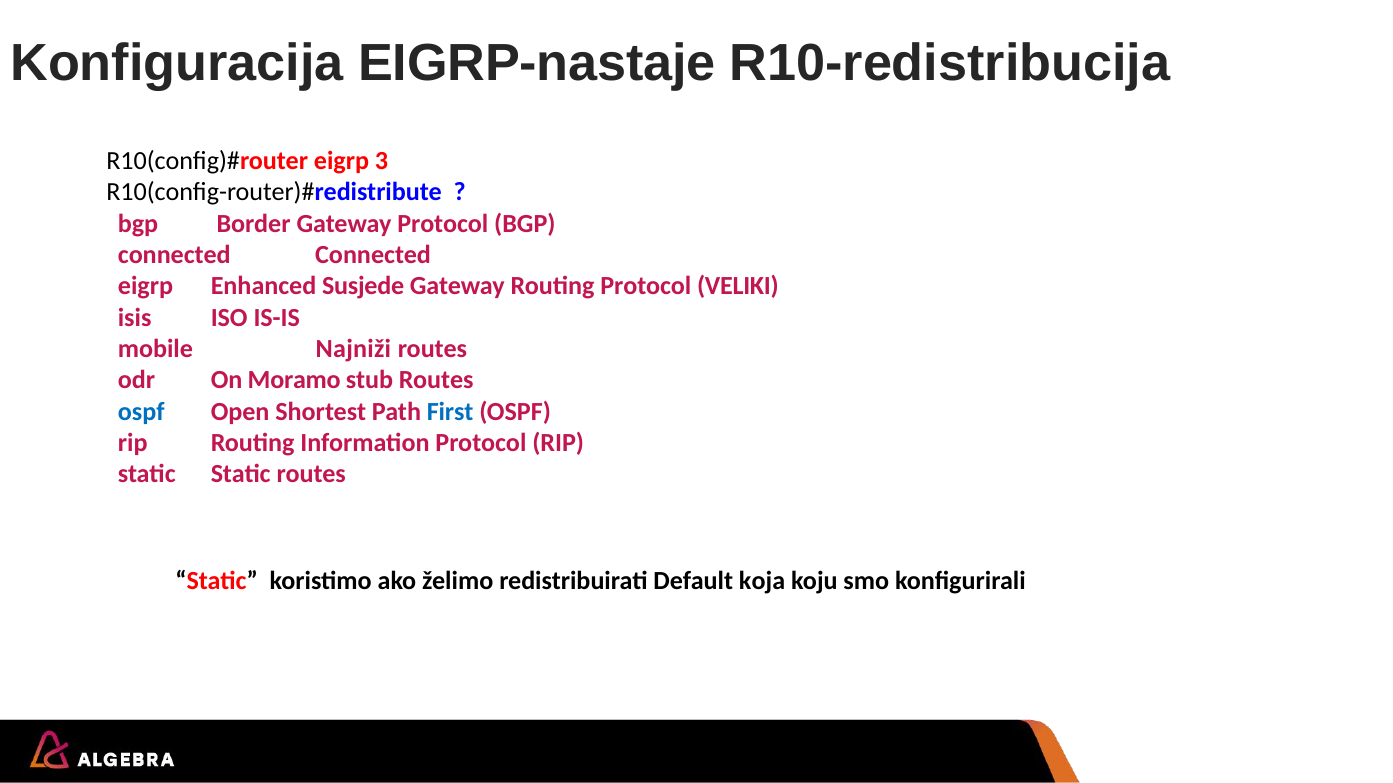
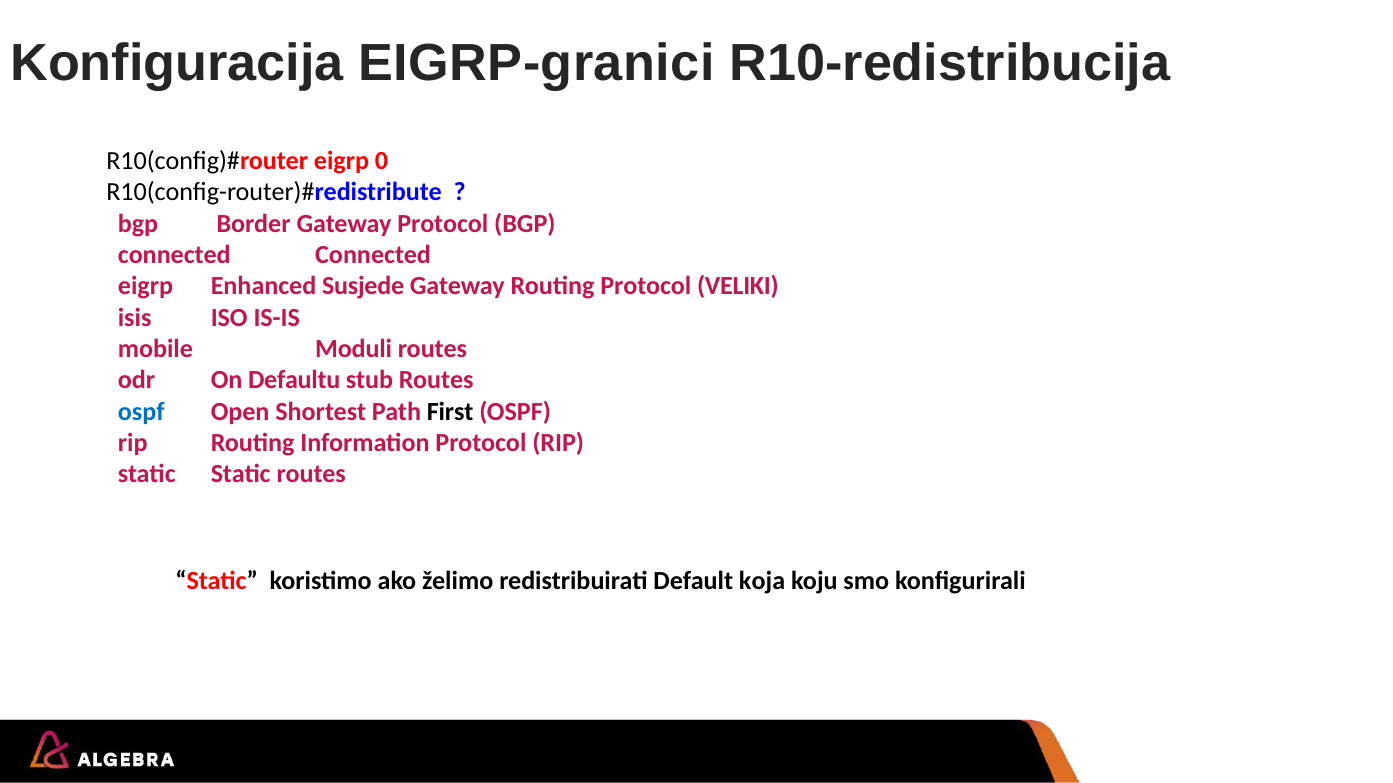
EIGRP-nastaje: EIGRP-nastaje -> EIGRP-granici
3: 3 -> 0
Najniži: Najniži -> Moduli
Moramo: Moramo -> Defaultu
First colour: blue -> black
